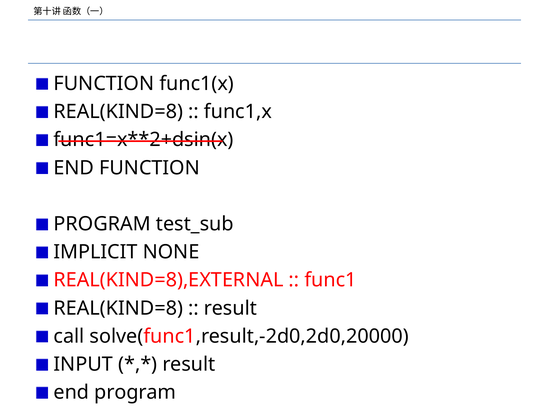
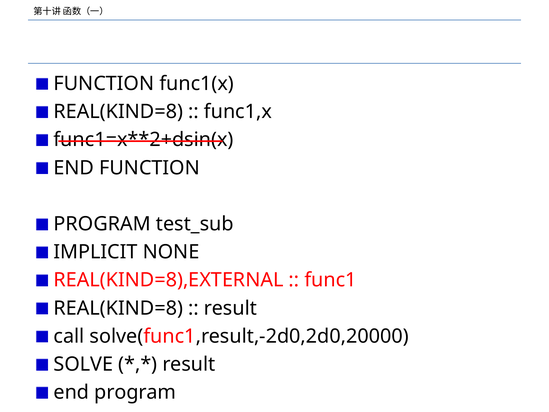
INPUT: INPUT -> SOLVE
